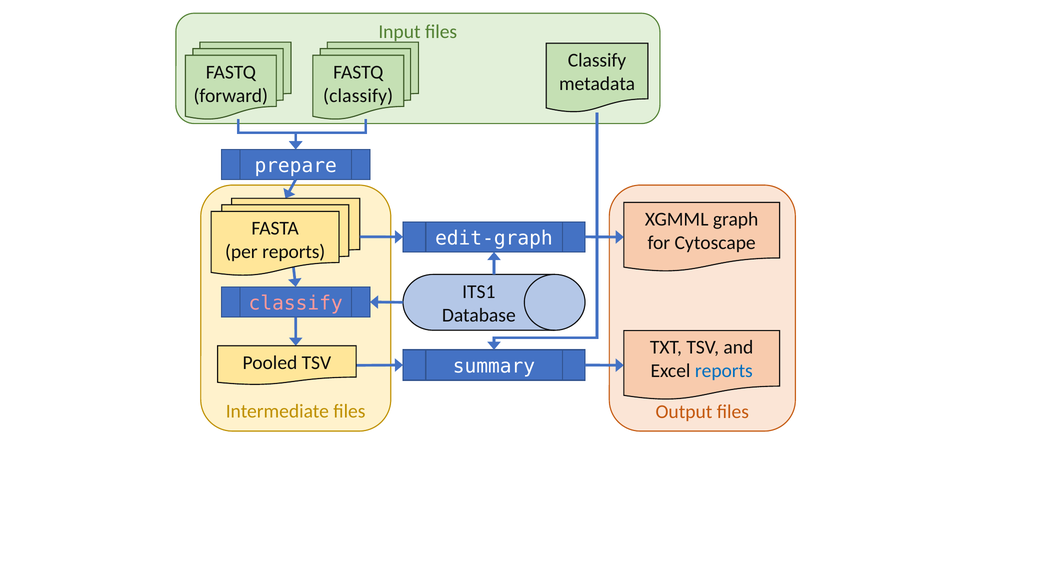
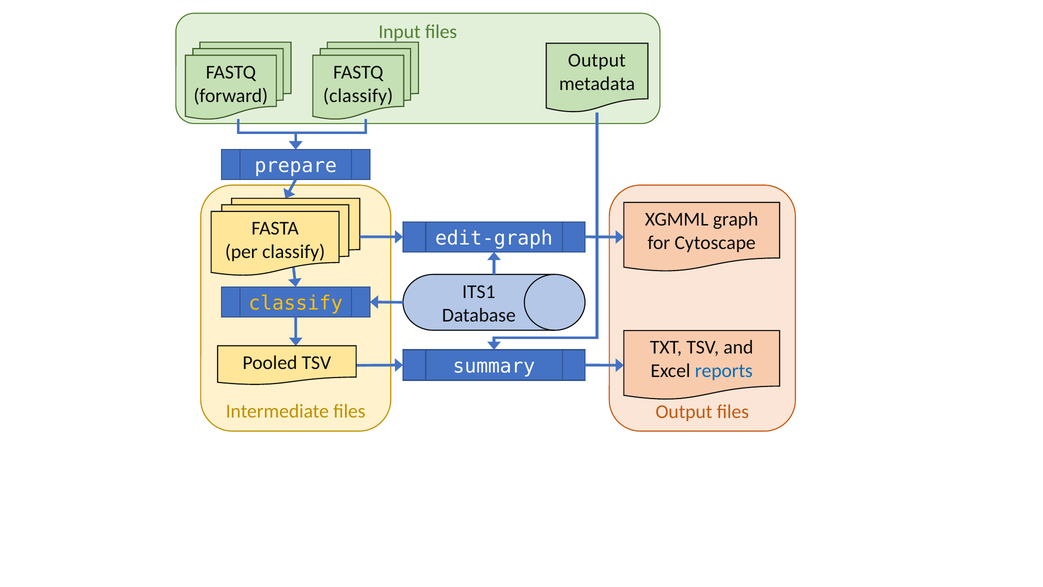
Classify at (597, 60): Classify -> Output
per reports: reports -> classify
classify at (296, 303) colour: pink -> yellow
